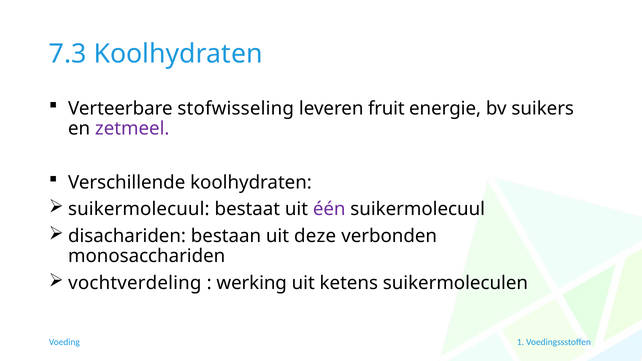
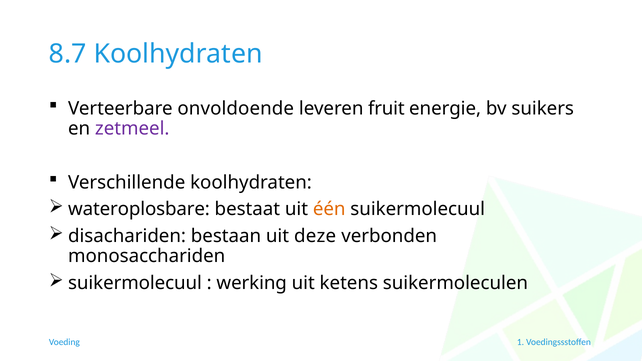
7.3: 7.3 -> 8.7
stofwisseling: stofwisseling -> onvoldoende
suikermolecuul at (139, 209): suikermolecuul -> wateroplosbare
één colour: purple -> orange
vochtverdeling at (135, 283): vochtverdeling -> suikermolecuul
